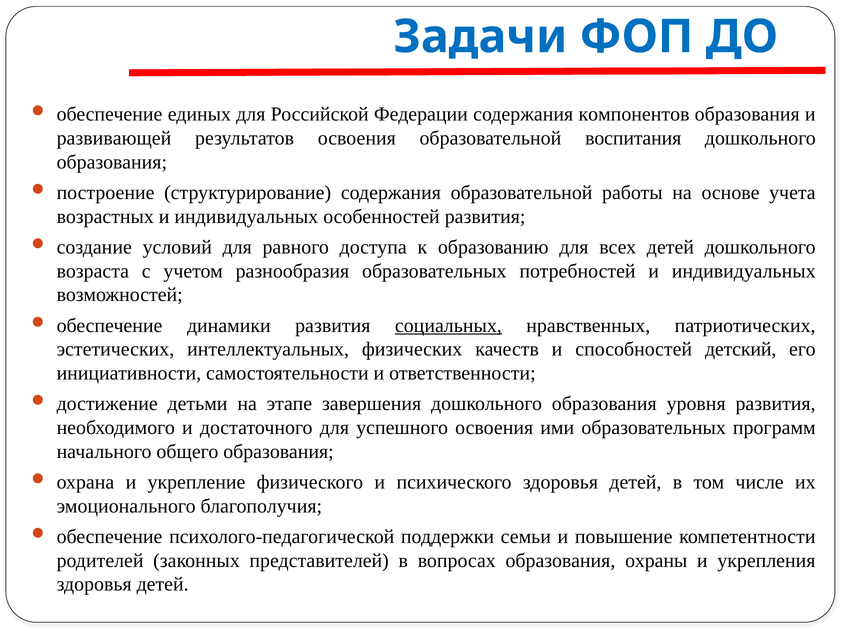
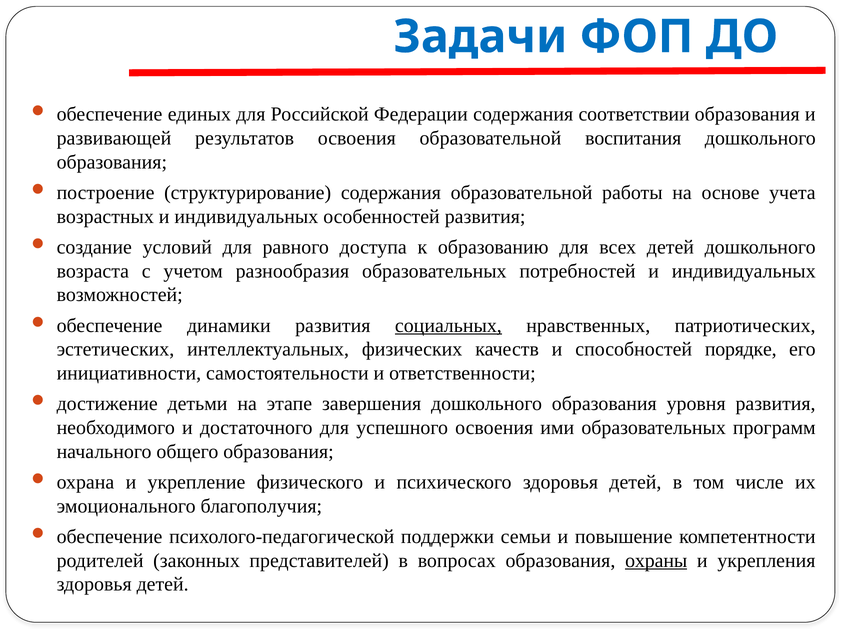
компонентов: компонентов -> соответствии
детский: детский -> порядке
охраны underline: none -> present
